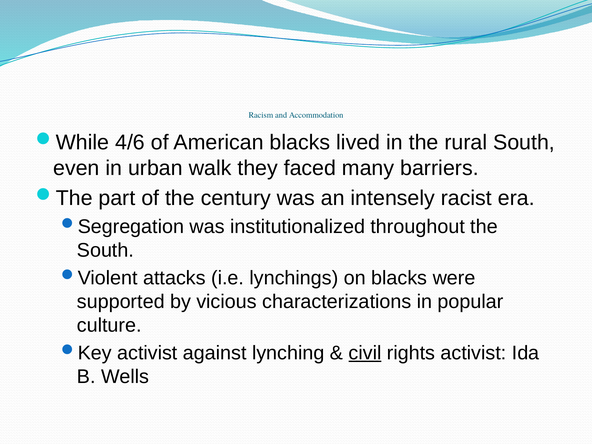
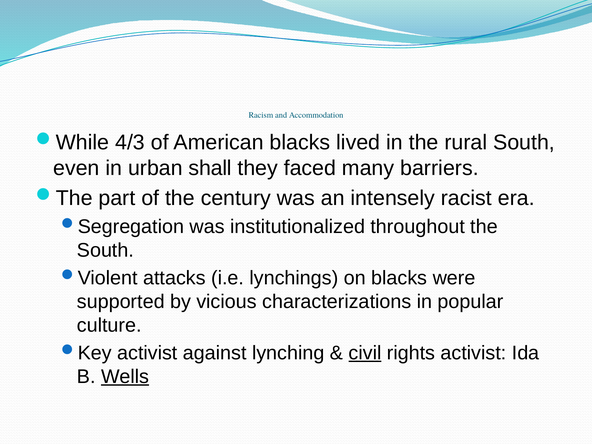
4/6: 4/6 -> 4/3
walk: walk -> shall
Wells underline: none -> present
